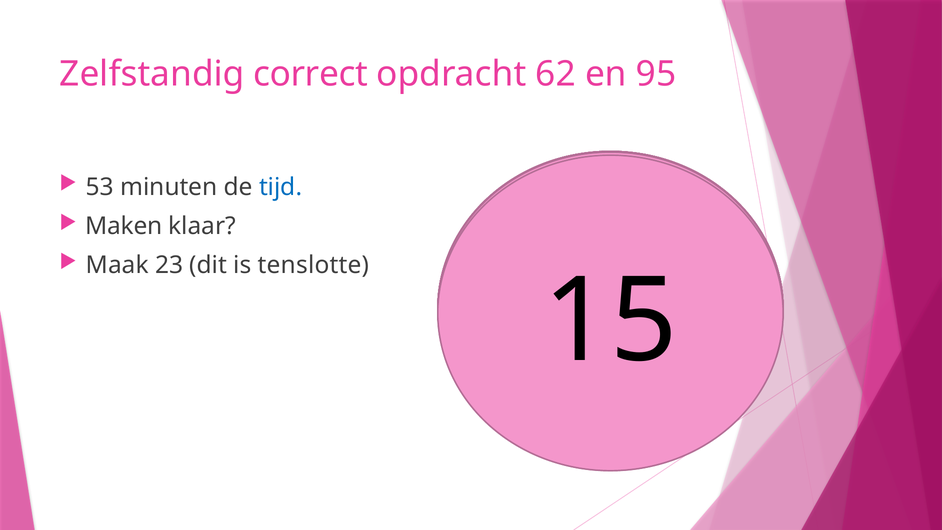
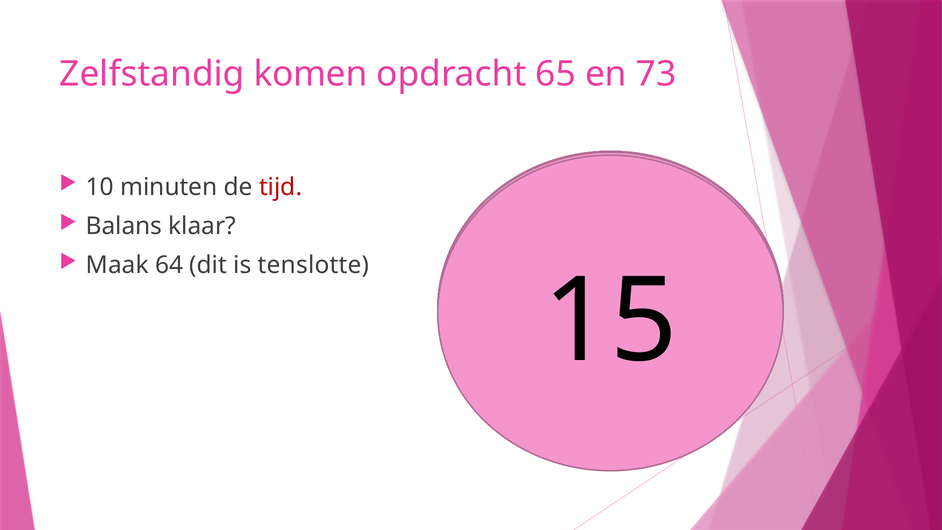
correct: correct -> komen
62: 62 -> 65
95: 95 -> 73
53 at (100, 187): 53 -> 10
tijd colour: blue -> red
Maken: Maken -> Balans
23: 23 -> 64
